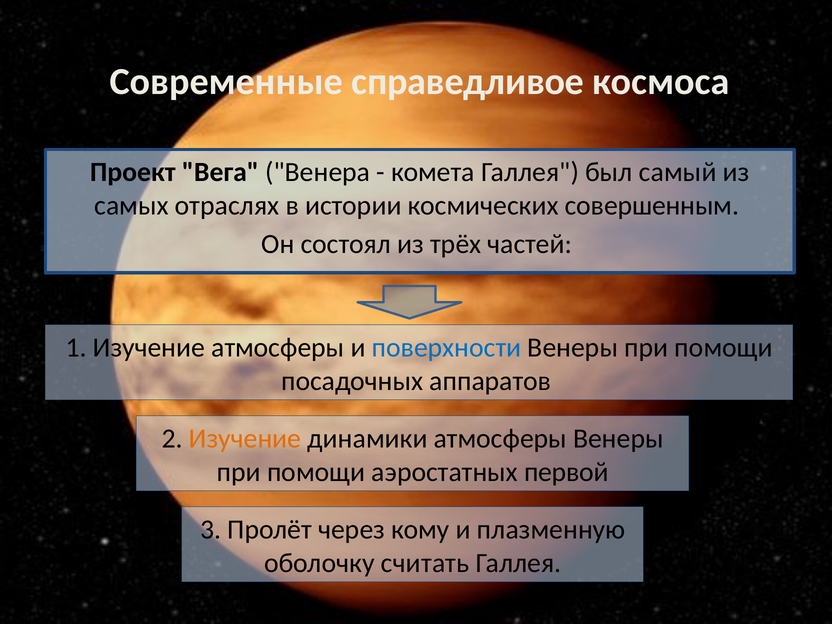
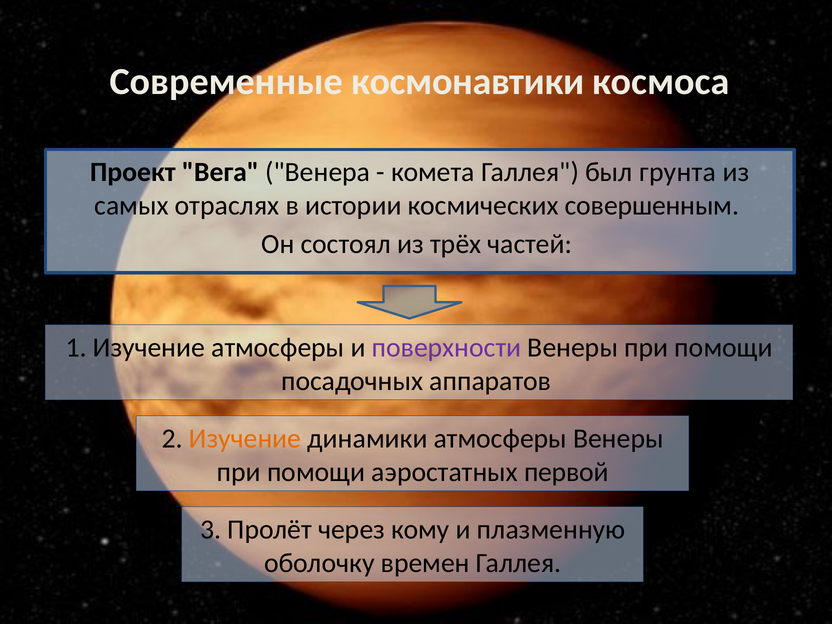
справедливое: справедливое -> космонавтики
самый: самый -> грунта
поверхности colour: blue -> purple
считать: считать -> времен
